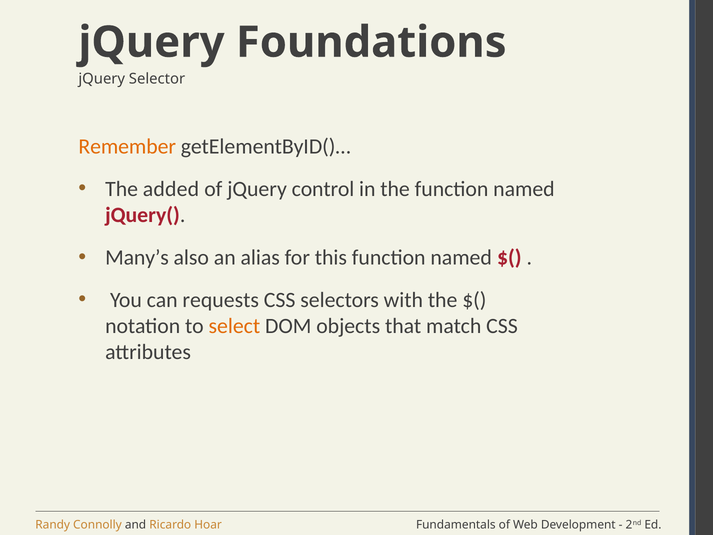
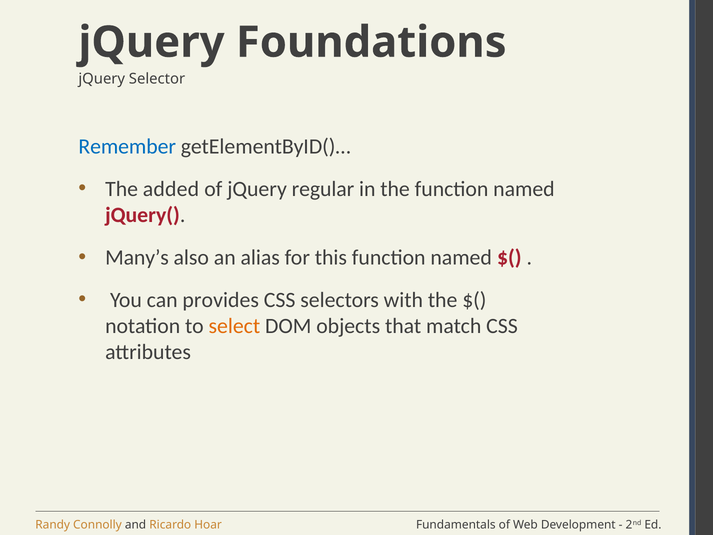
Remember colour: orange -> blue
control: control -> regular
requests: requests -> provides
